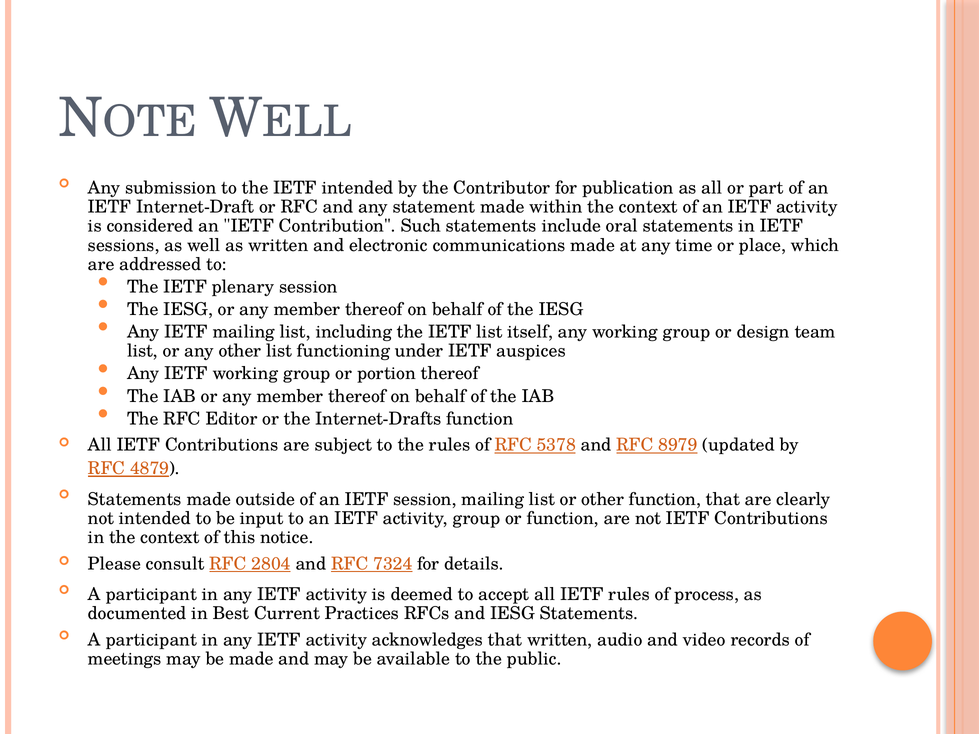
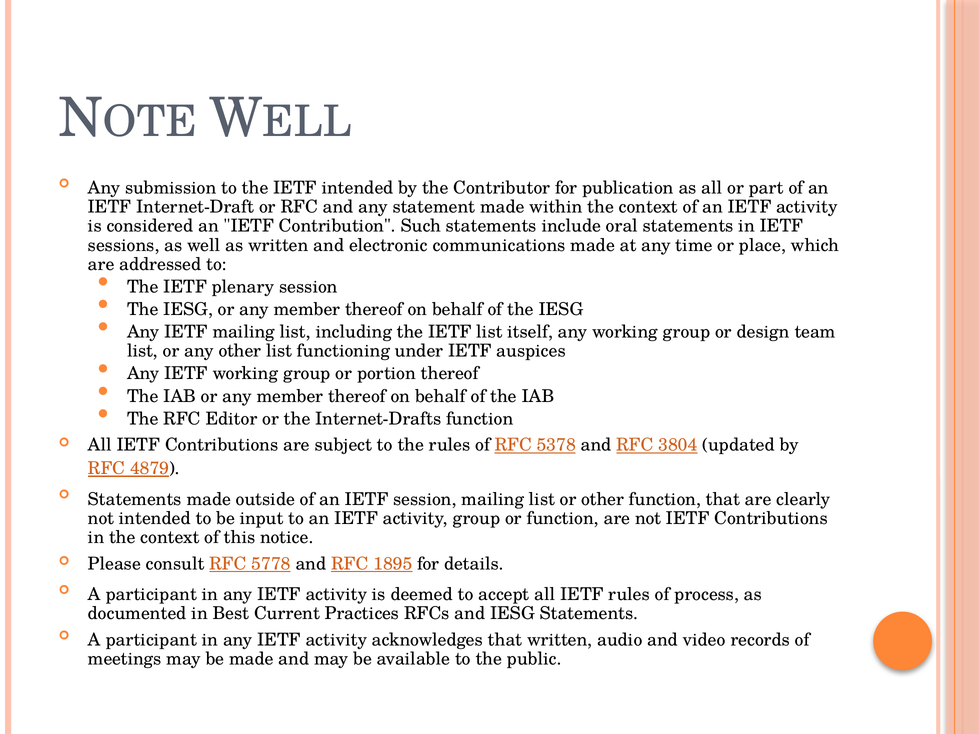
8979: 8979 -> 3804
2804: 2804 -> 5778
7324: 7324 -> 1895
